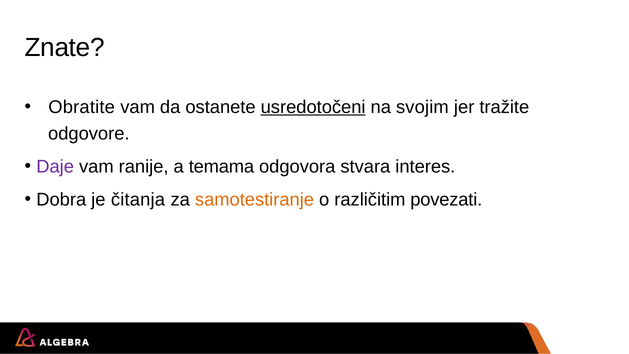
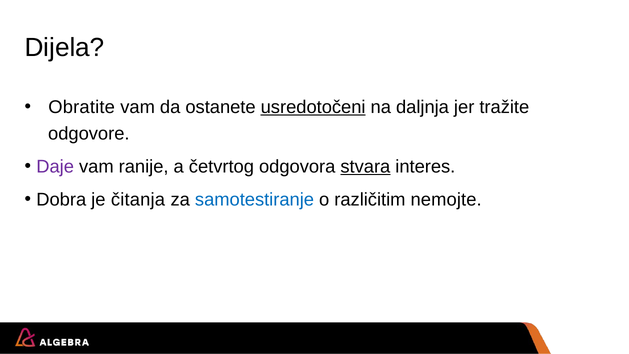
Znate: Znate -> Dijela
svojim: svojim -> daljnja
temama: temama -> četvrtog
stvara underline: none -> present
samotestiranje colour: orange -> blue
povezati: povezati -> nemojte
